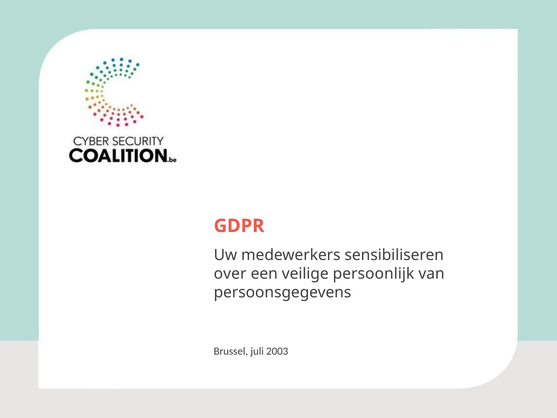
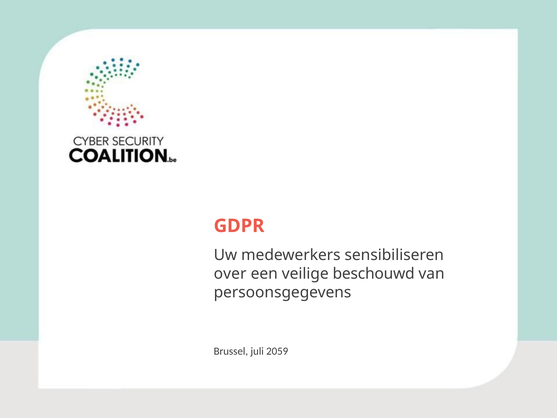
persoonlijk: persoonlijk -> beschouwd
2003: 2003 -> 2059
